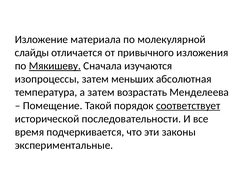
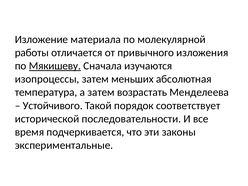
слайды: слайды -> работы
Помещение: Помещение -> Устойчивого
соответствует underline: present -> none
